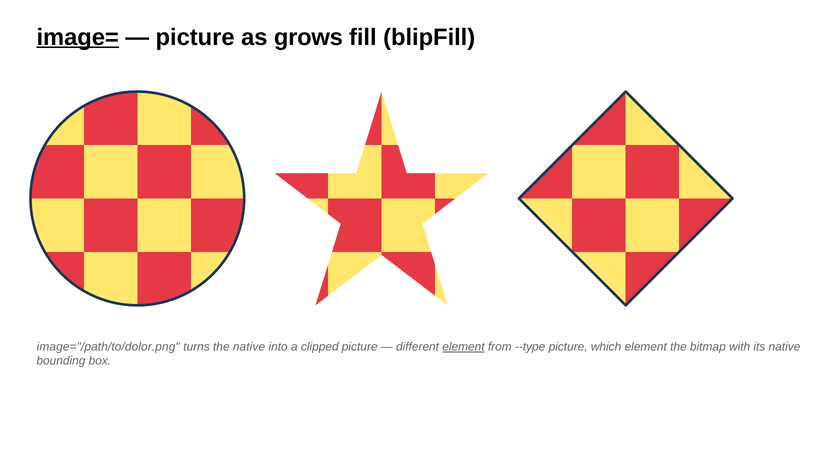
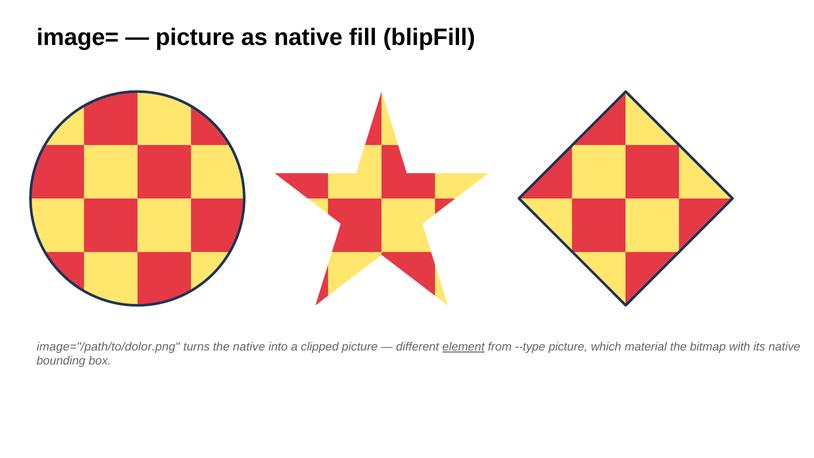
image= underline: present -> none
as grows: grows -> native
which element: element -> material
